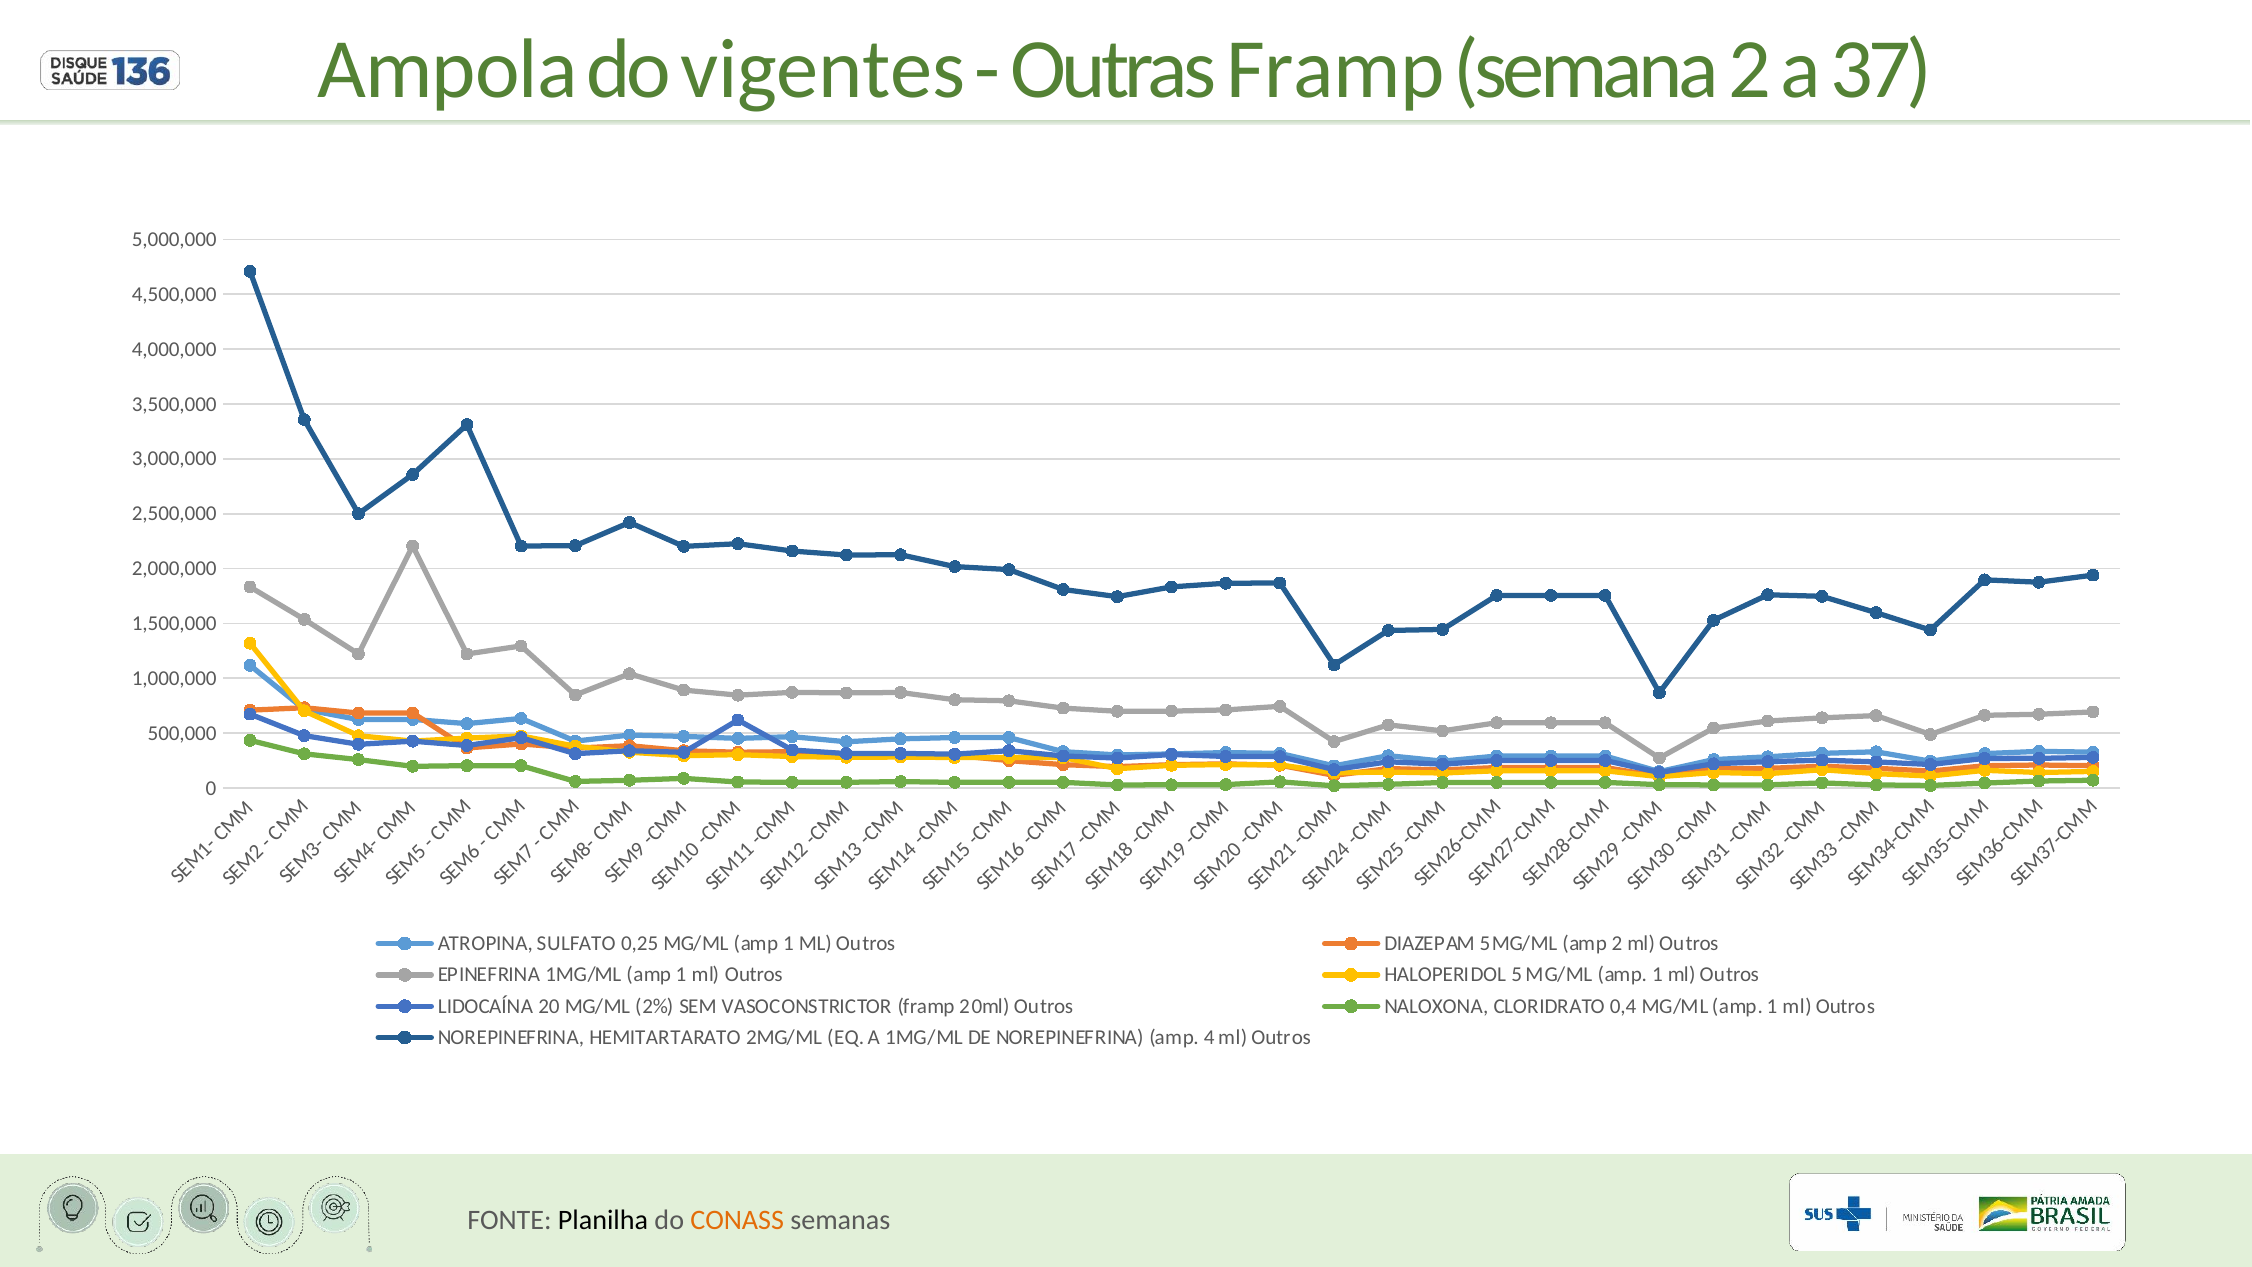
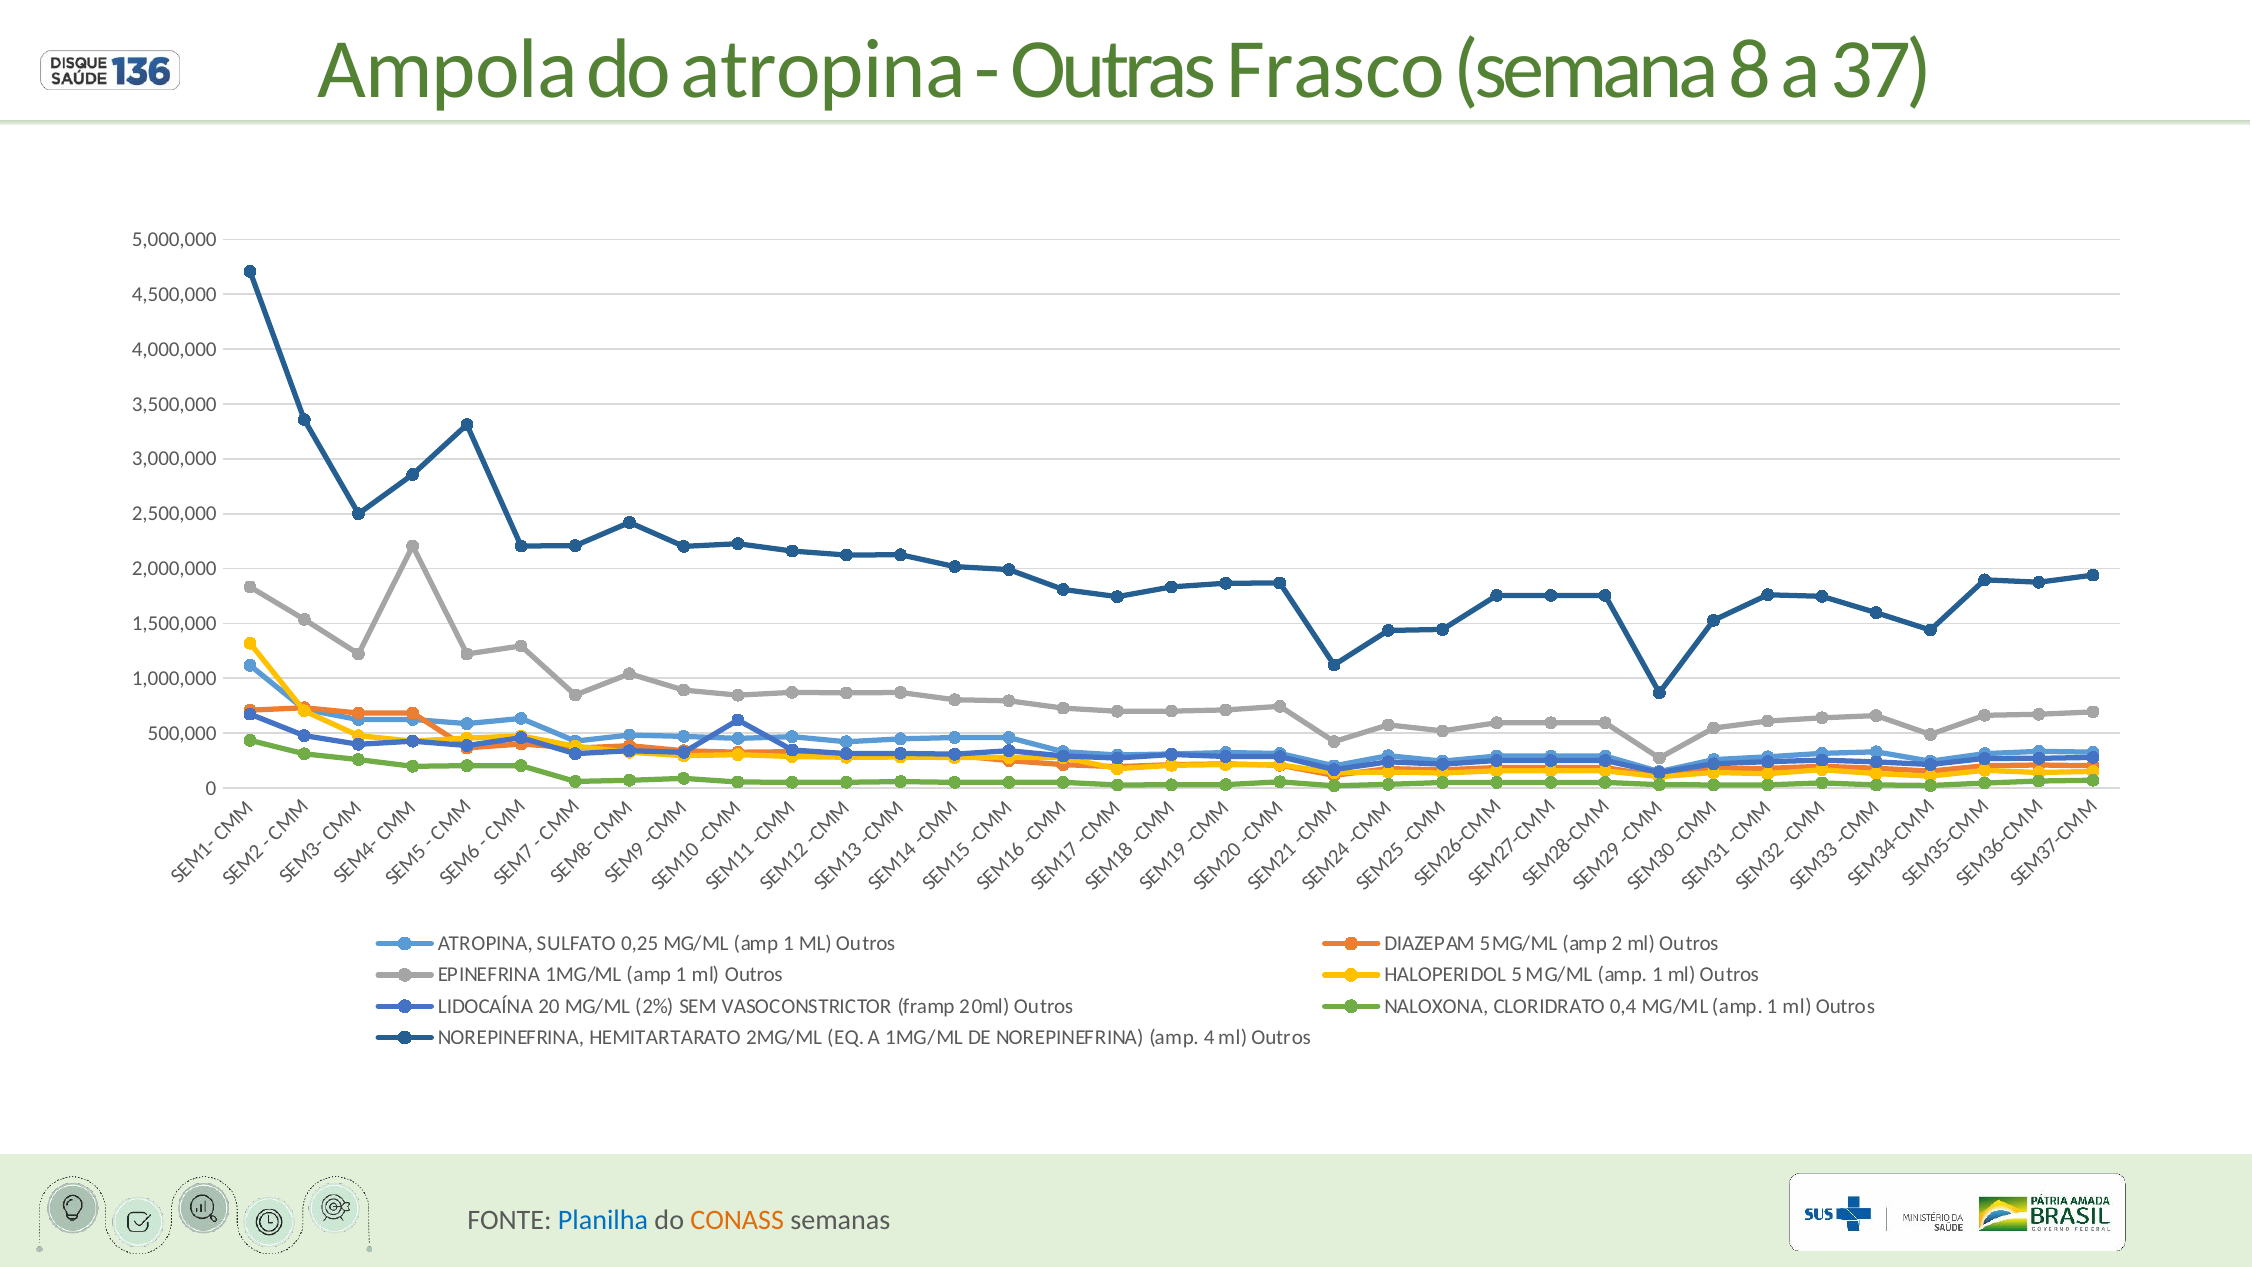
do vigentes: vigentes -> atropina
Outras Framp: Framp -> Frasco
semana 2: 2 -> 8
Planilha colour: black -> blue
